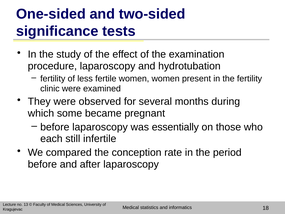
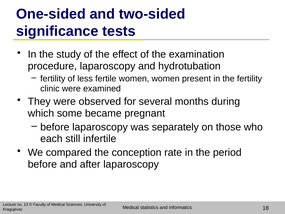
essentially: essentially -> separately
